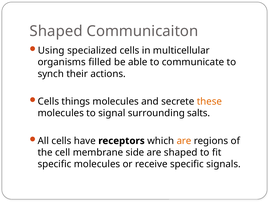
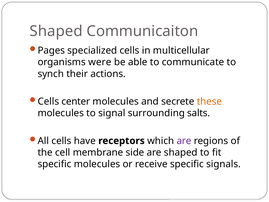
Using: Using -> Pages
filled: filled -> were
things: things -> center
are at (184, 141) colour: orange -> purple
